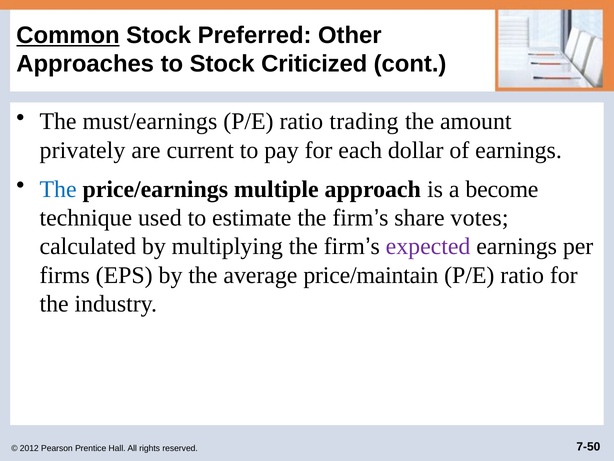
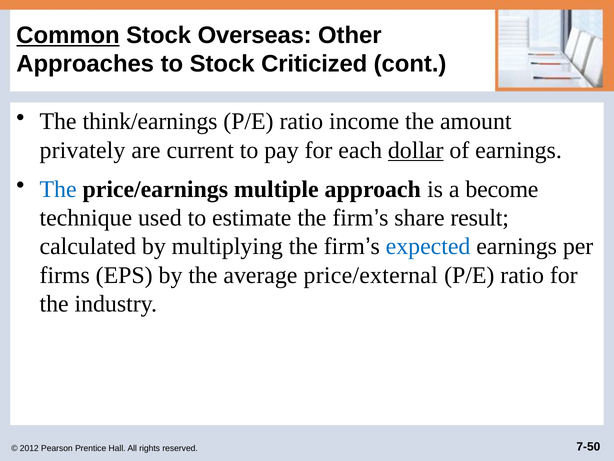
Preferred: Preferred -> Overseas
must/earnings: must/earnings -> think/earnings
trading: trading -> income
dollar underline: none -> present
votes: votes -> result
expected colour: purple -> blue
price/maintain: price/maintain -> price/external
